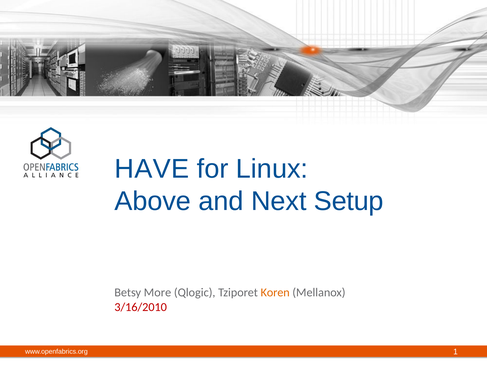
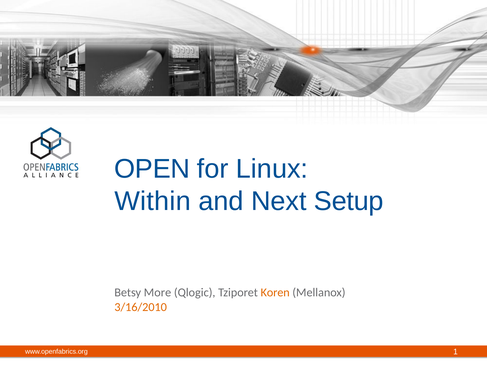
HAVE: HAVE -> OPEN
Above: Above -> Within
3/16/2010 colour: red -> orange
